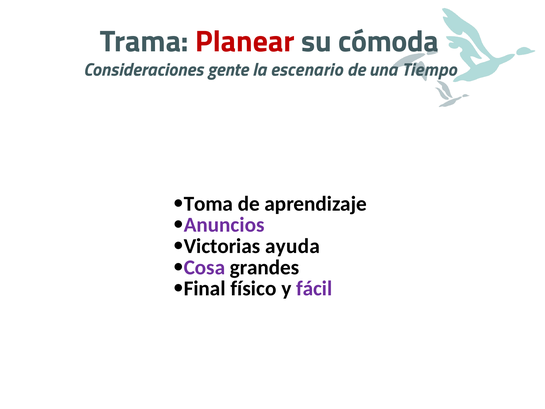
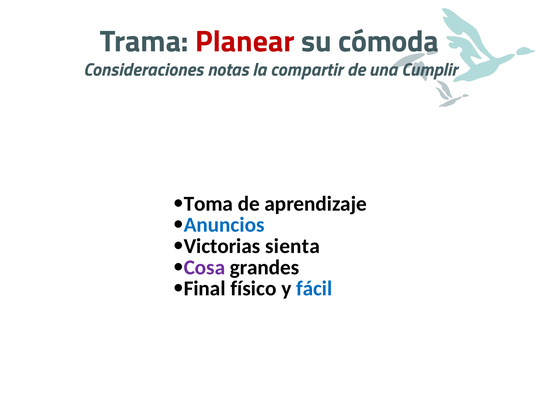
gente: gente -> notas
escenario: escenario -> compartir
Tiempo: Tiempo -> Cumplir
Anuncios colour: purple -> blue
ayuda: ayuda -> sienta
fácil colour: purple -> blue
